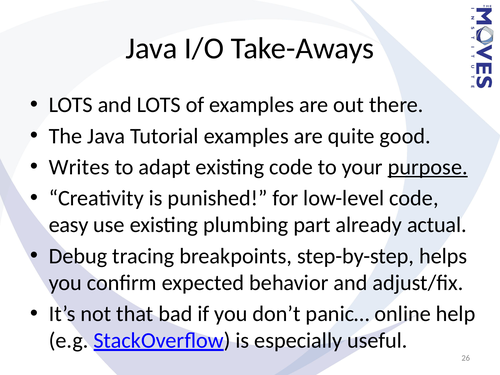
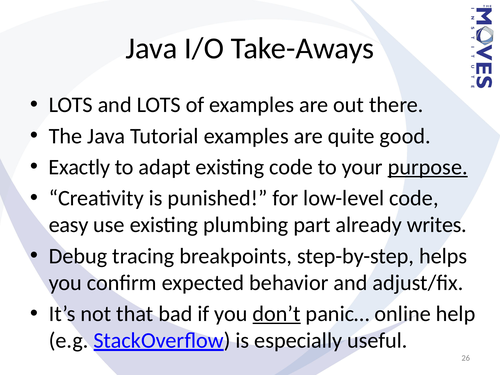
Writes: Writes -> Exactly
actual: actual -> writes
don’t underline: none -> present
